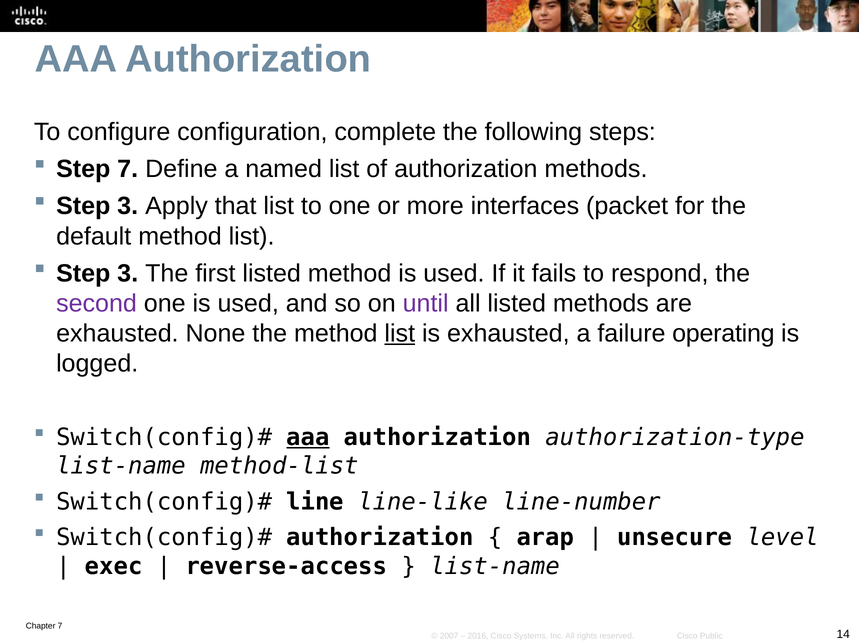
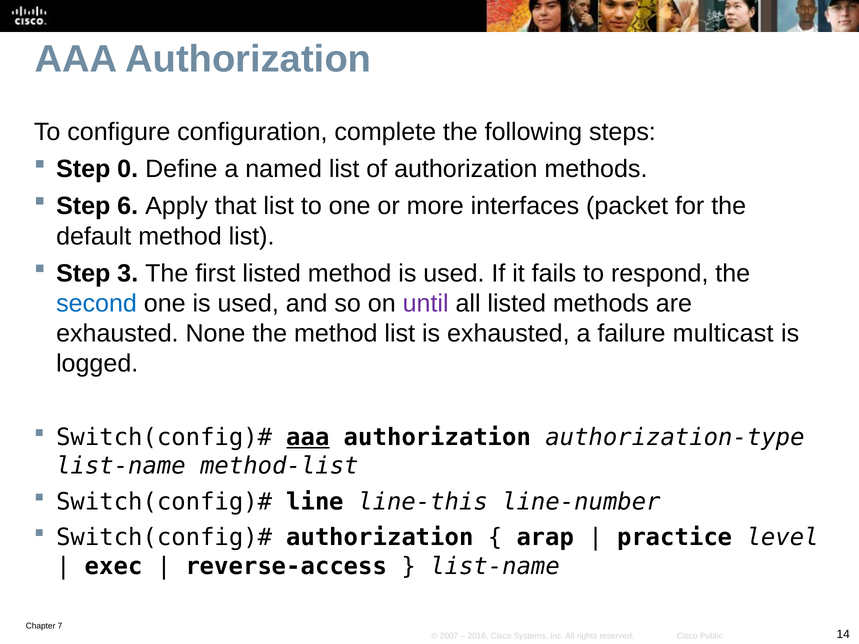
Step 7: 7 -> 0
3 at (128, 206): 3 -> 6
second colour: purple -> blue
list at (400, 334) underline: present -> none
operating: operating -> multicast
line-like: line-like -> line-this
unsecure: unsecure -> practice
